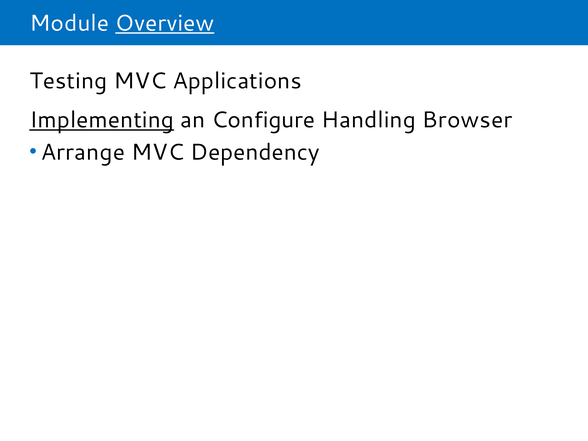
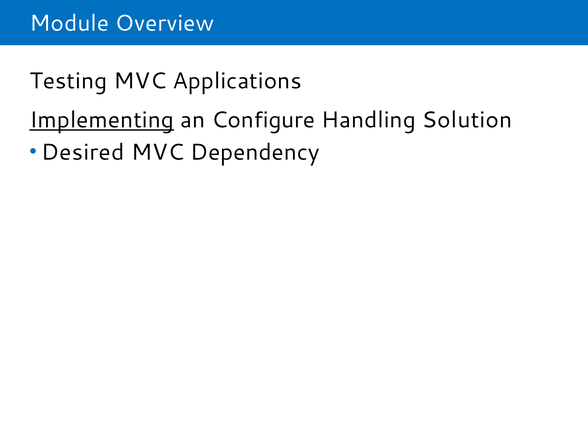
Overview underline: present -> none
Browser: Browser -> Solution
Arrange: Arrange -> Desired
